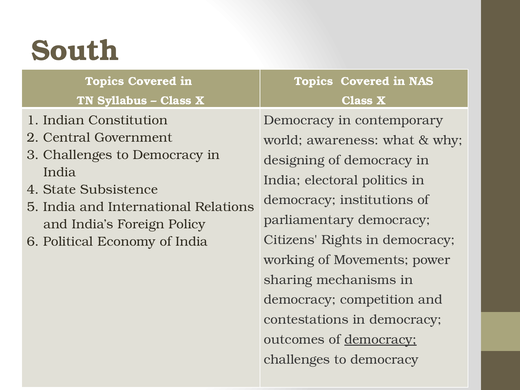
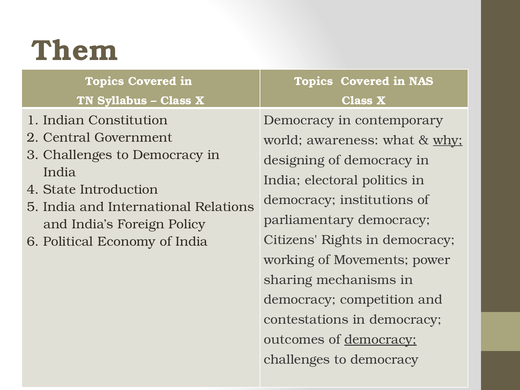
South: South -> Them
why underline: none -> present
Subsistence: Subsistence -> Introduction
